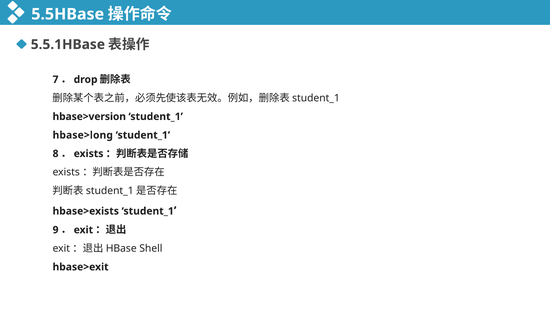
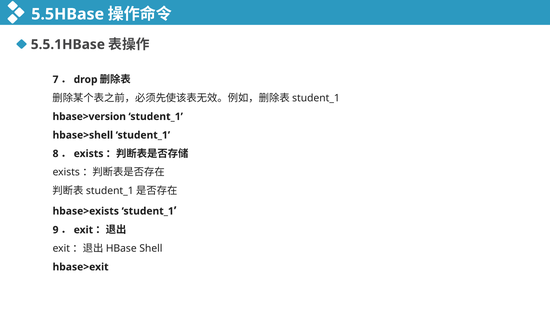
hbase>long: hbase>long -> hbase>shell
